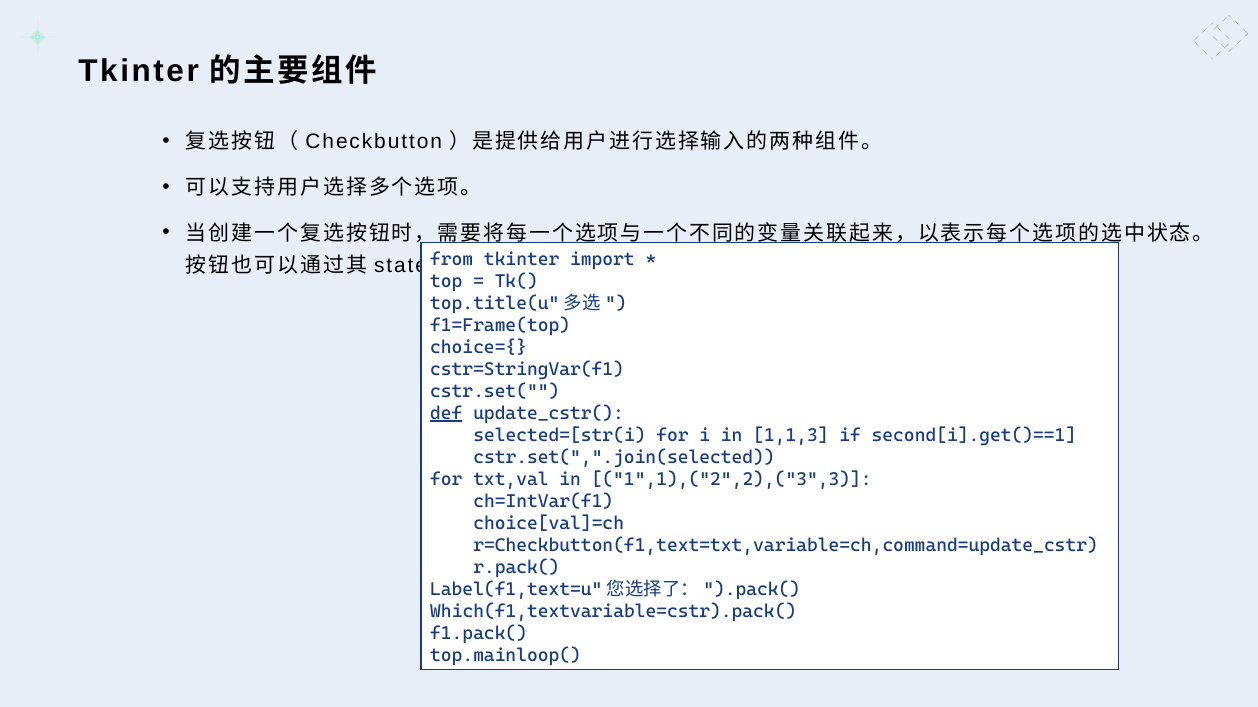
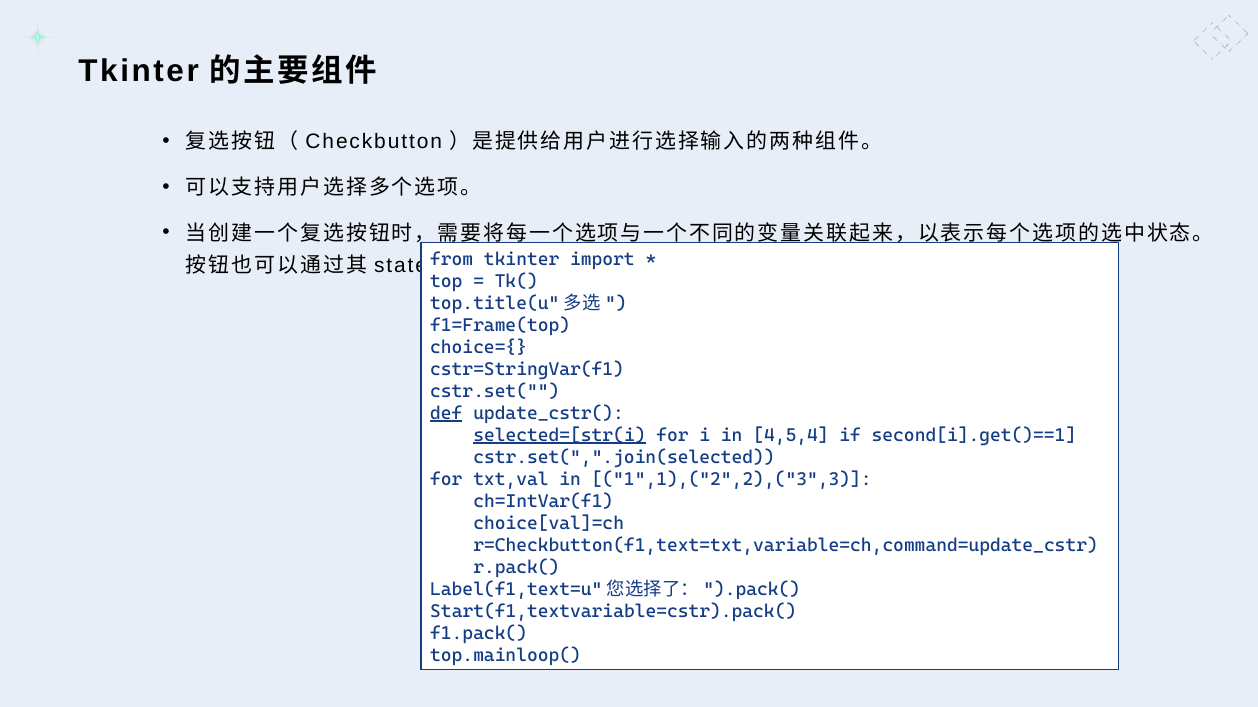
selected=[str(i underline: none -> present
1,1,3: 1,1,3 -> 4,5,4
Which(f1,textvariable=cstr).pack(: Which(f1,textvariable=cstr).pack( -> Start(f1,textvariable=cstr).pack(
